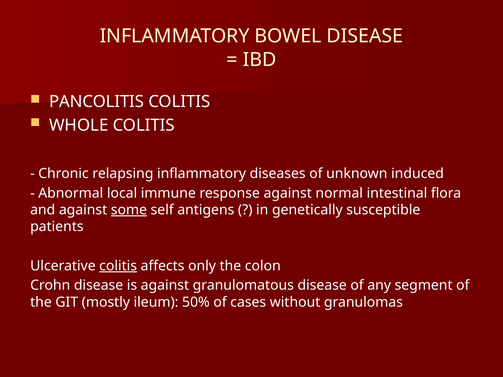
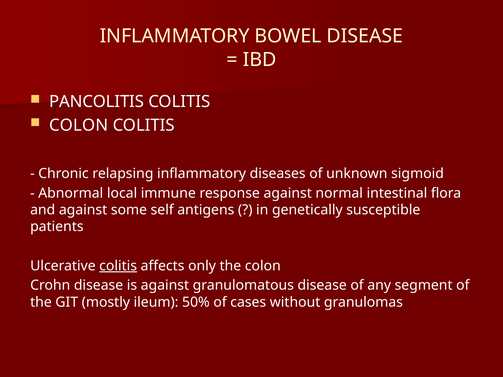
WHOLE at (79, 125): WHOLE -> COLON
induced: induced -> sigmoid
some underline: present -> none
